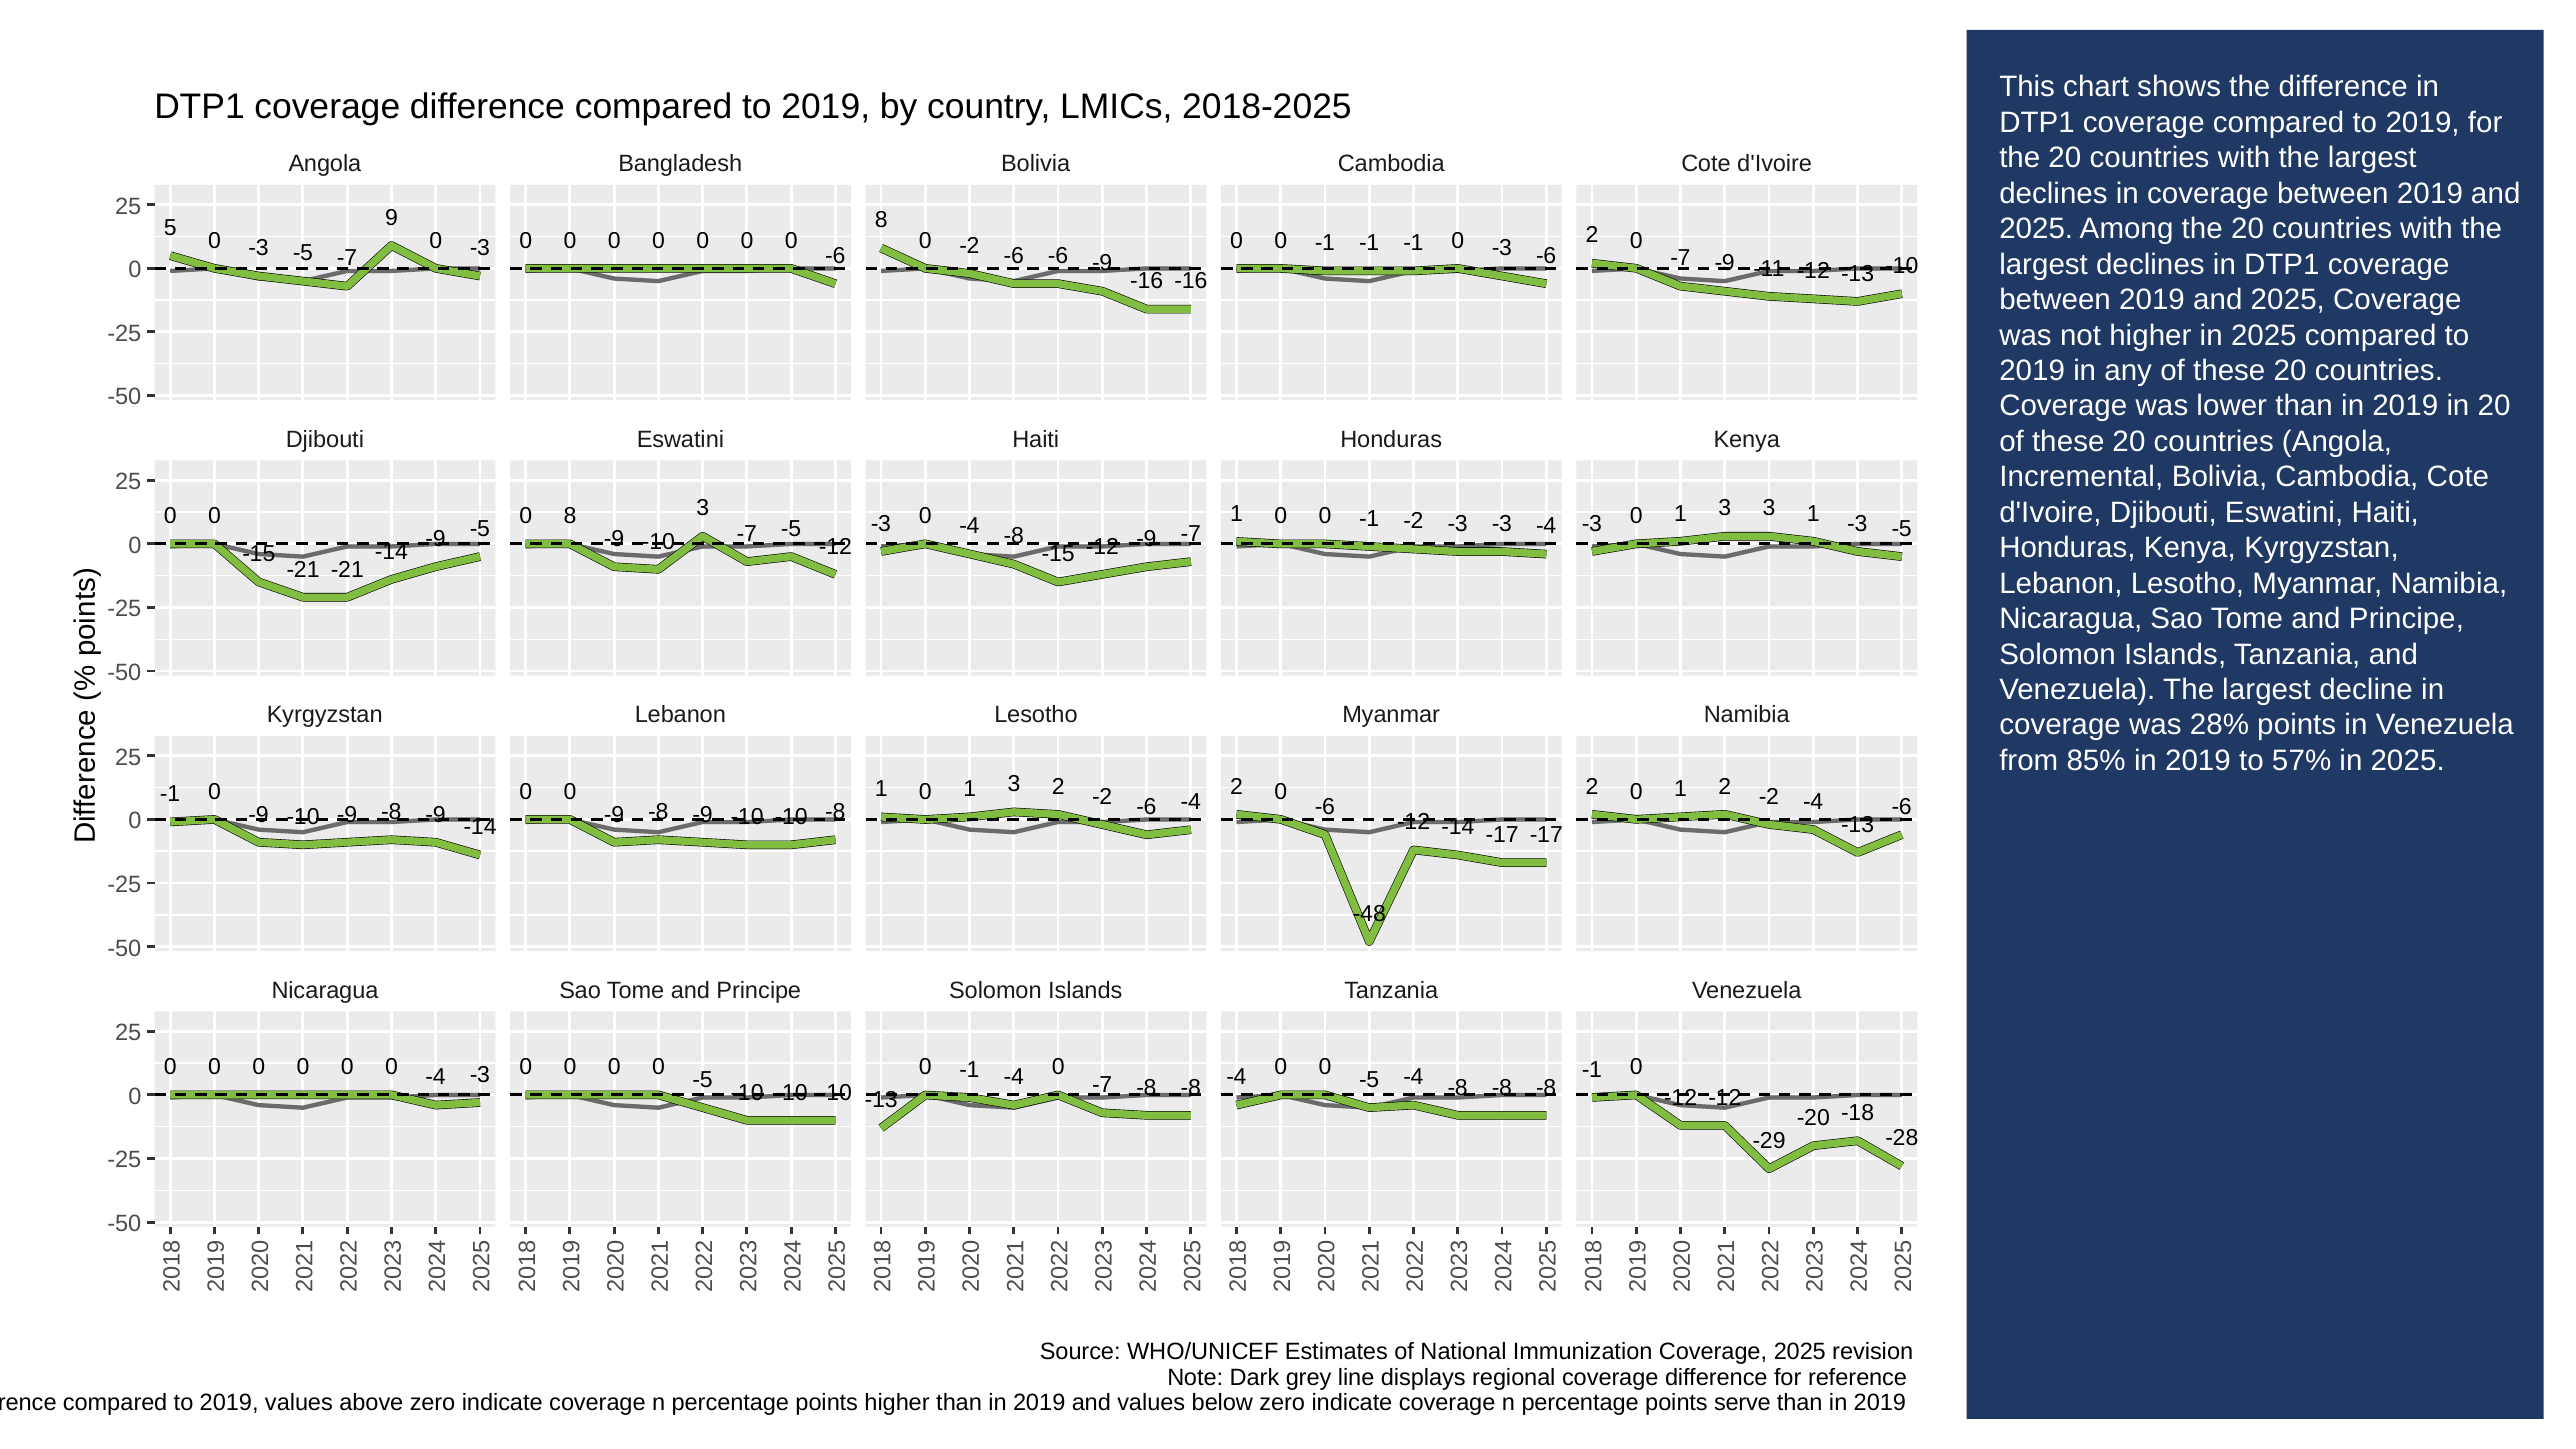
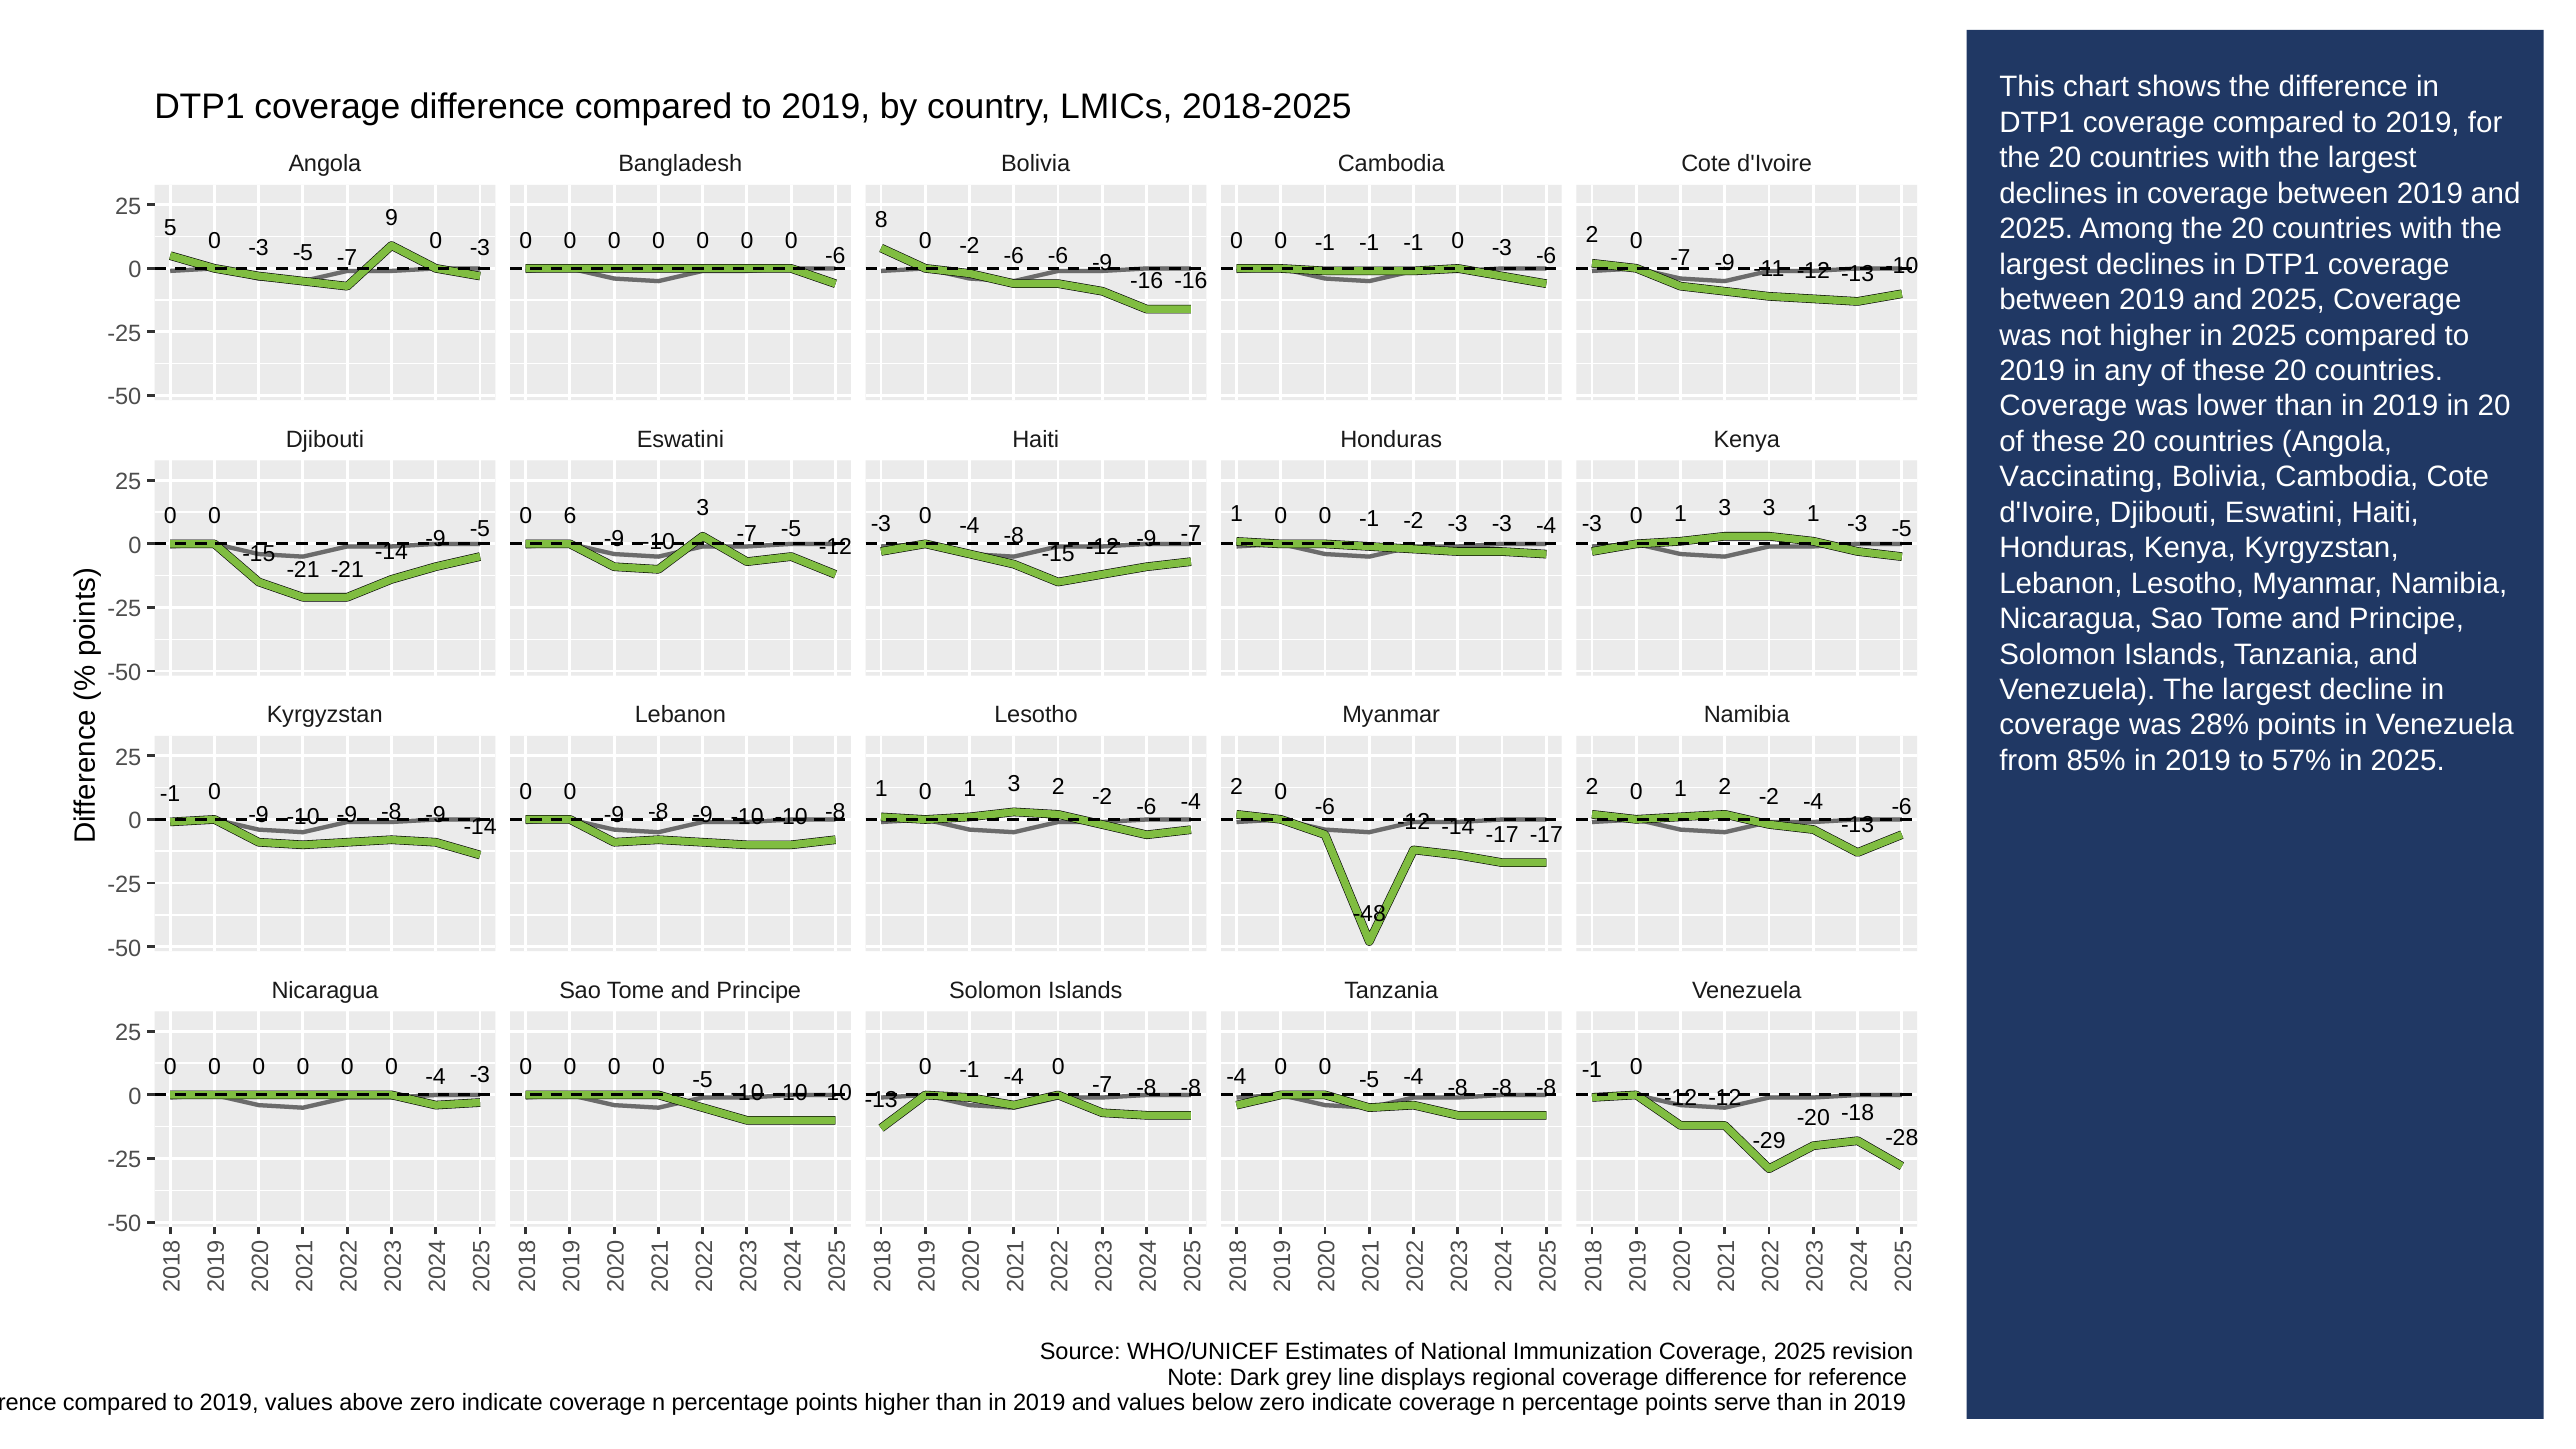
Incremental: Incremental -> Vaccinating
0 8: 8 -> 6
